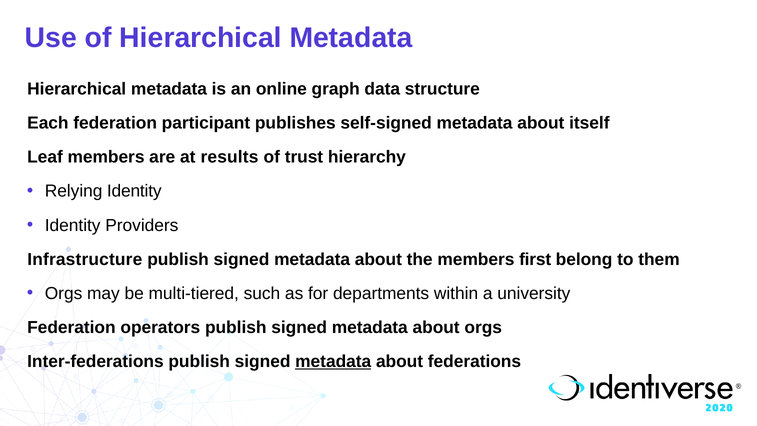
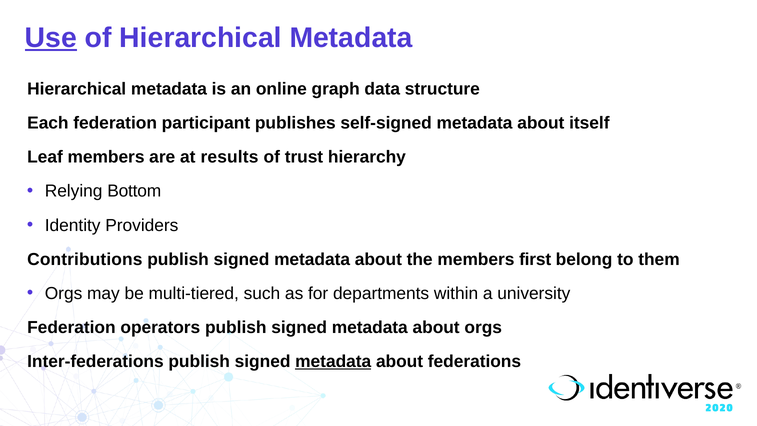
Use underline: none -> present
Relying Identity: Identity -> Bottom
Infrastructure: Infrastructure -> Contributions
